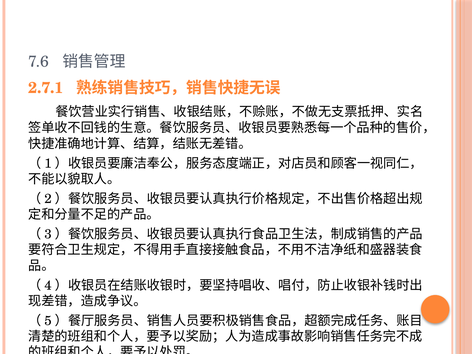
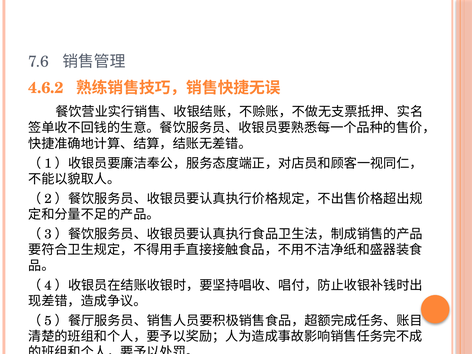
2.7.1: 2.7.1 -> 4.6.2
